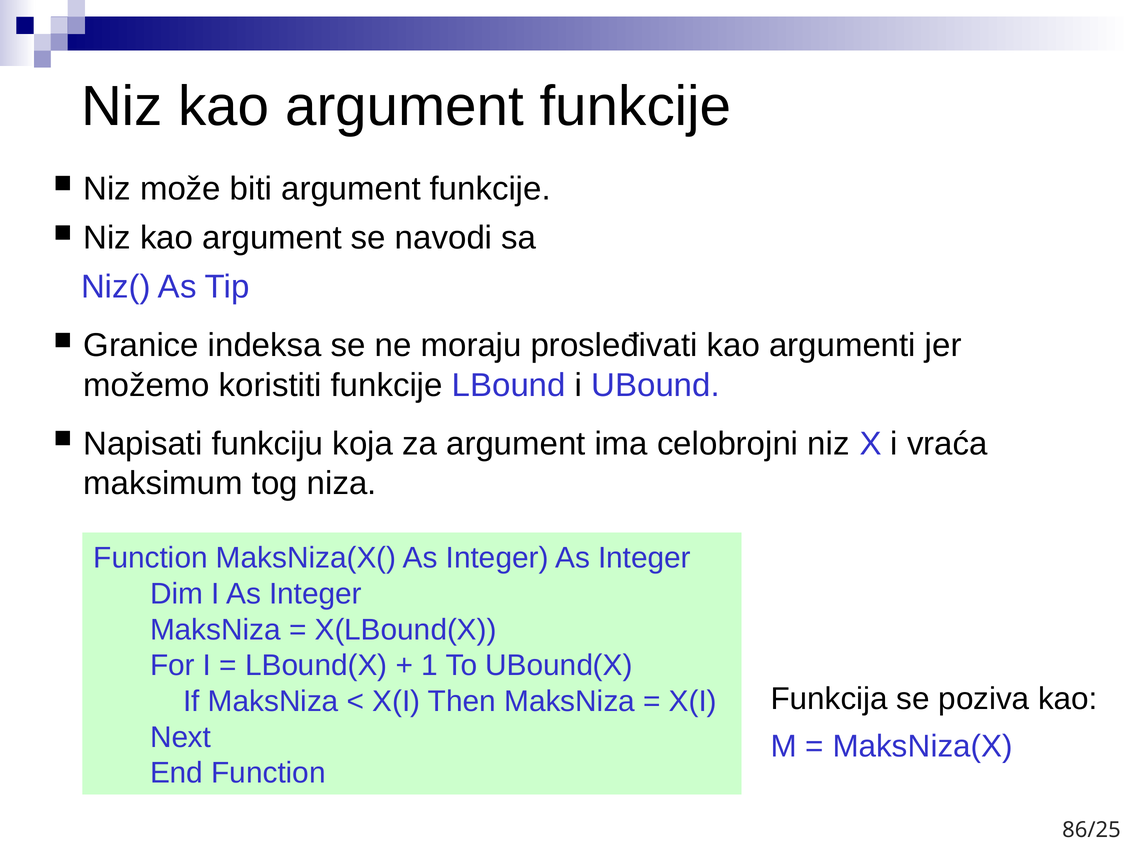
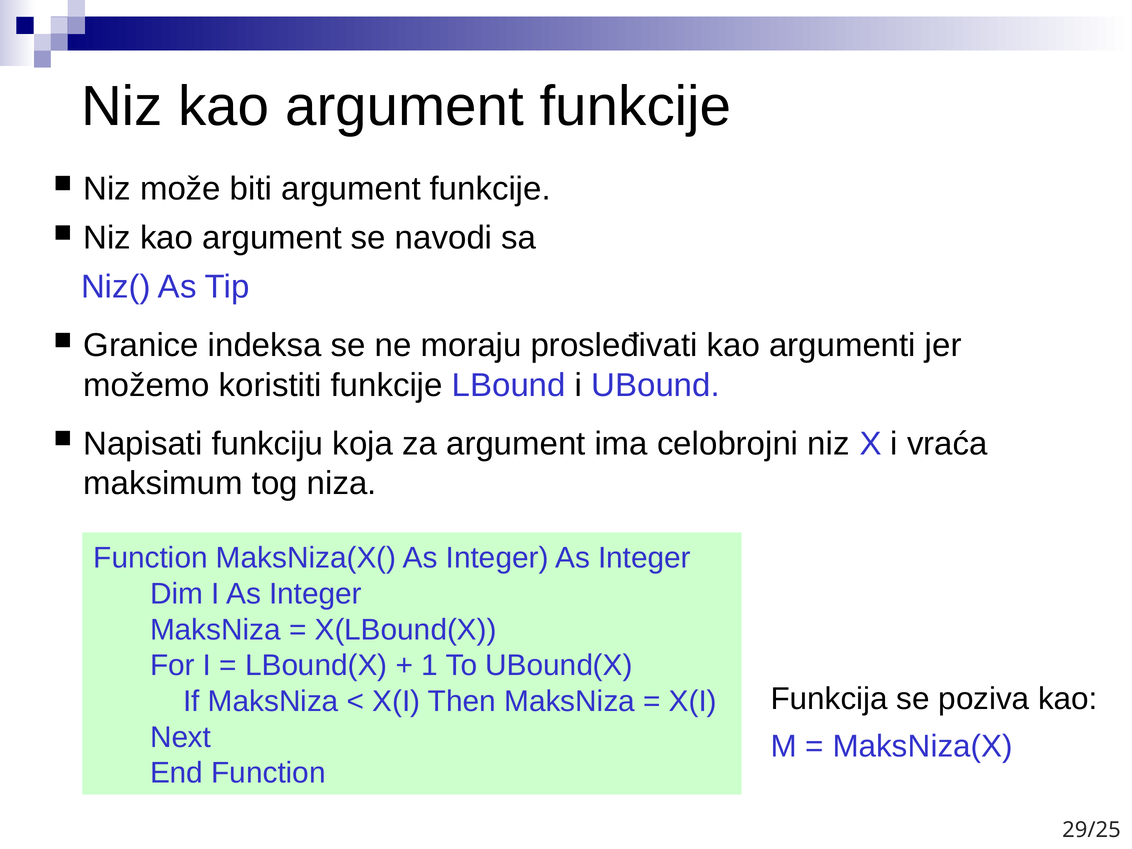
86/25: 86/25 -> 29/25
